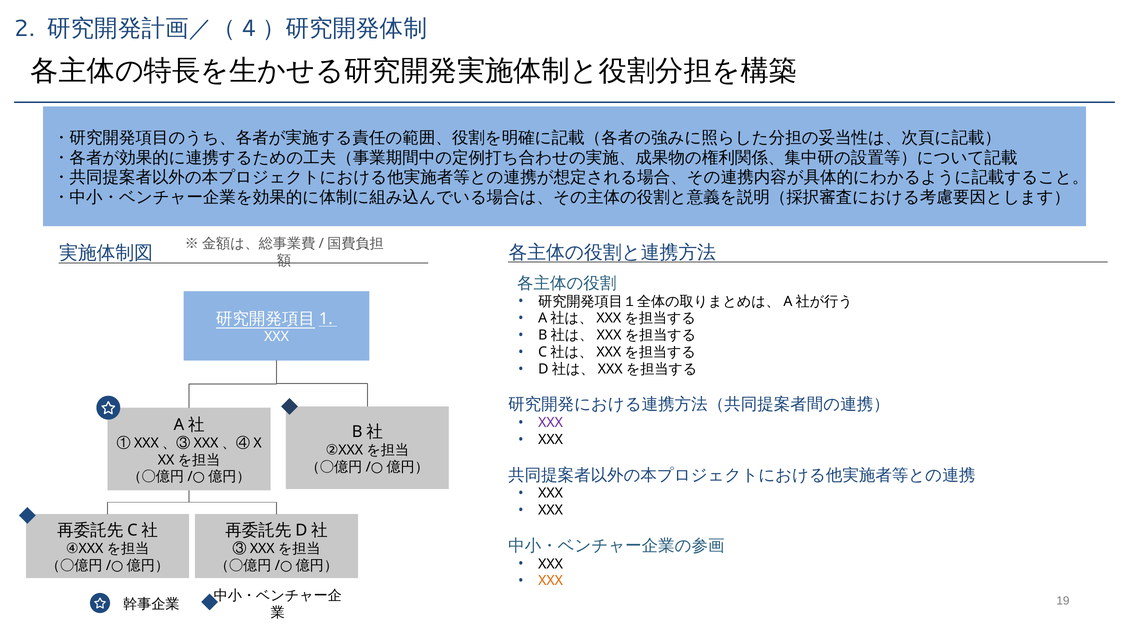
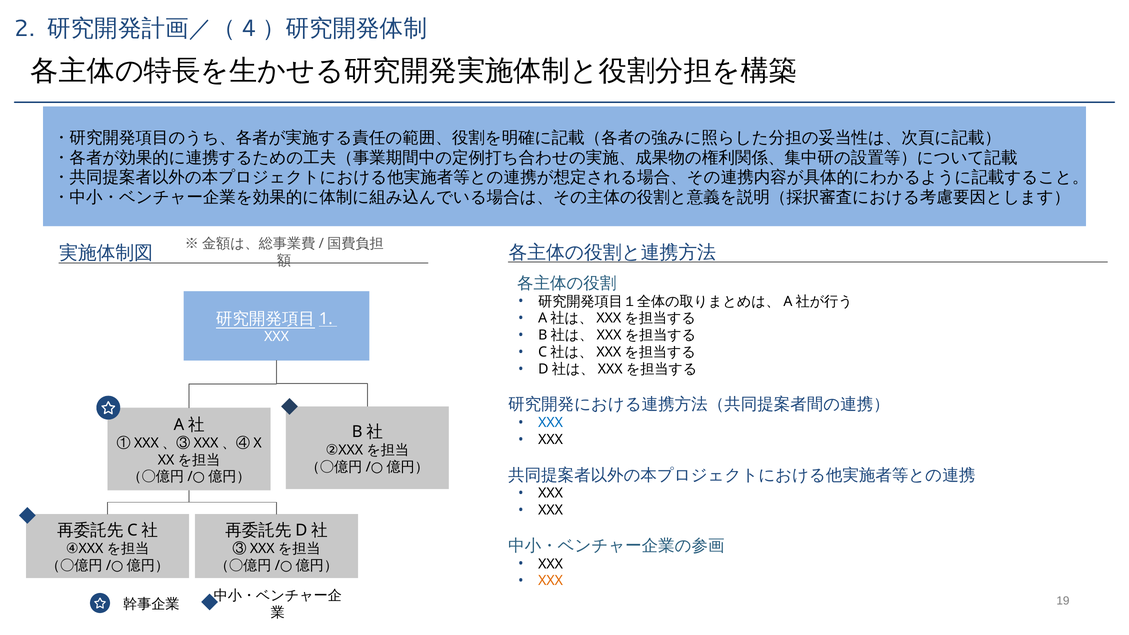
XXX at (551, 423) colour: purple -> blue
